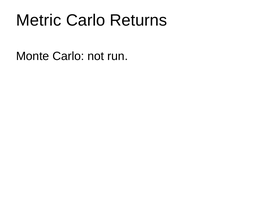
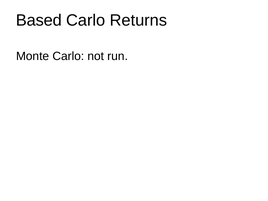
Metric: Metric -> Based
